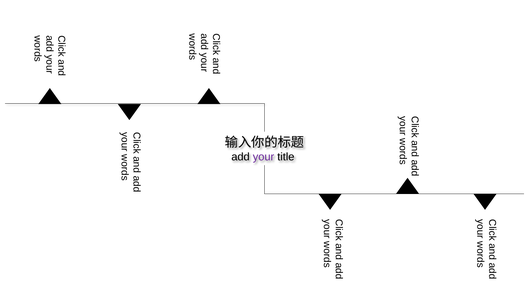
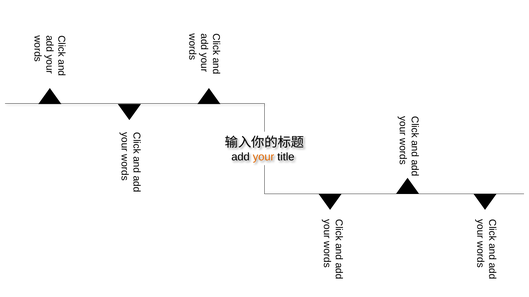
your colour: purple -> orange
